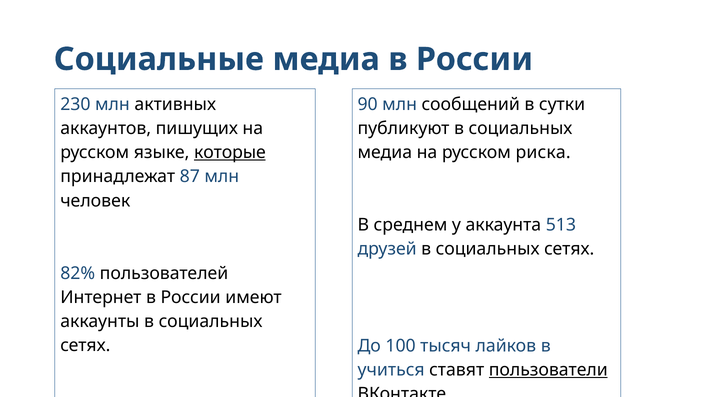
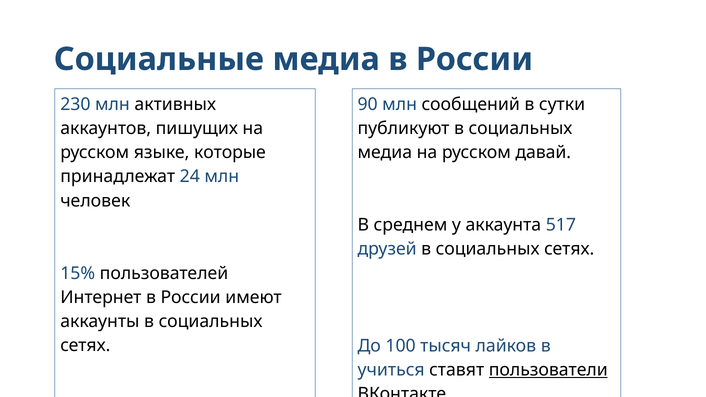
которые underline: present -> none
риска: риска -> давай
87: 87 -> 24
513: 513 -> 517
82%: 82% -> 15%
